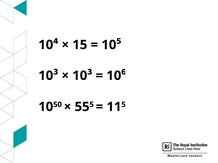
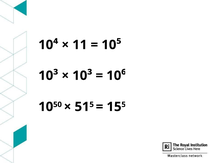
15: 15 -> 11
55 at (82, 107): 55 -> 51
11: 11 -> 15
